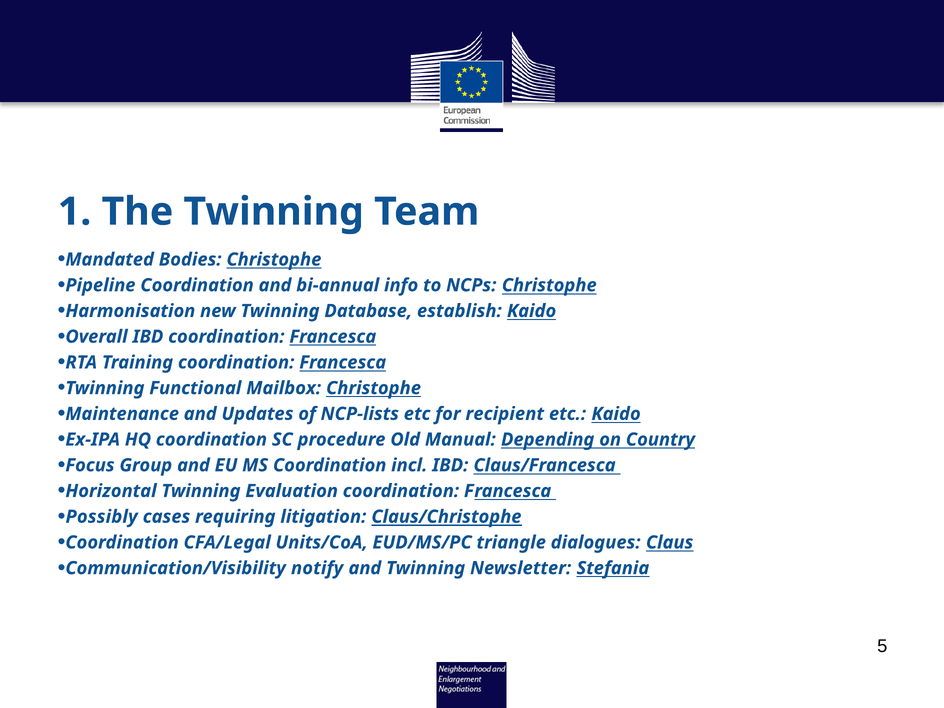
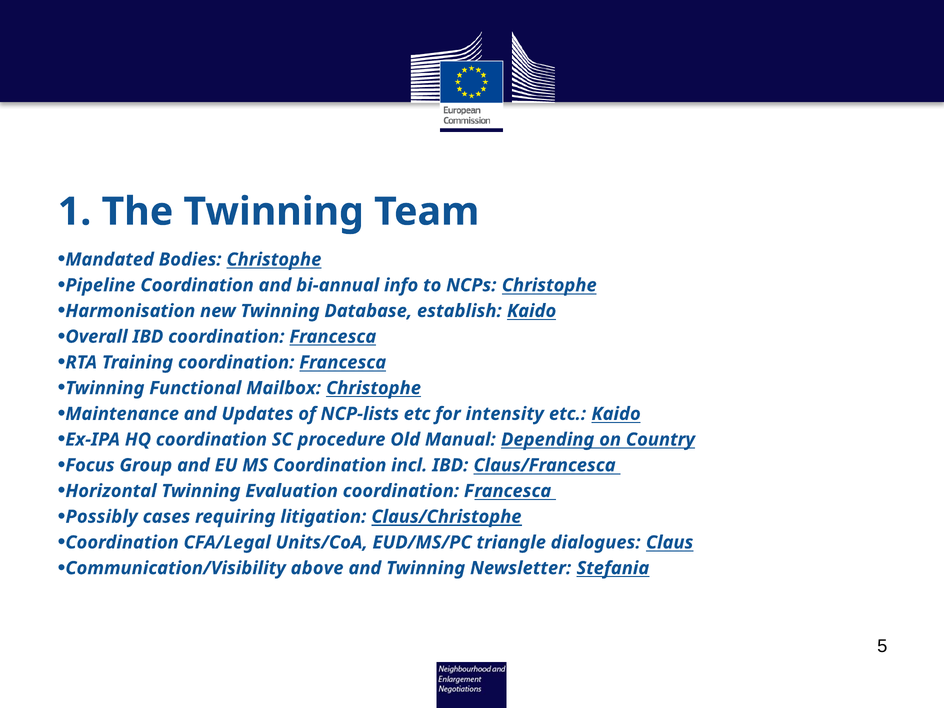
recipient: recipient -> intensity
notify: notify -> above
